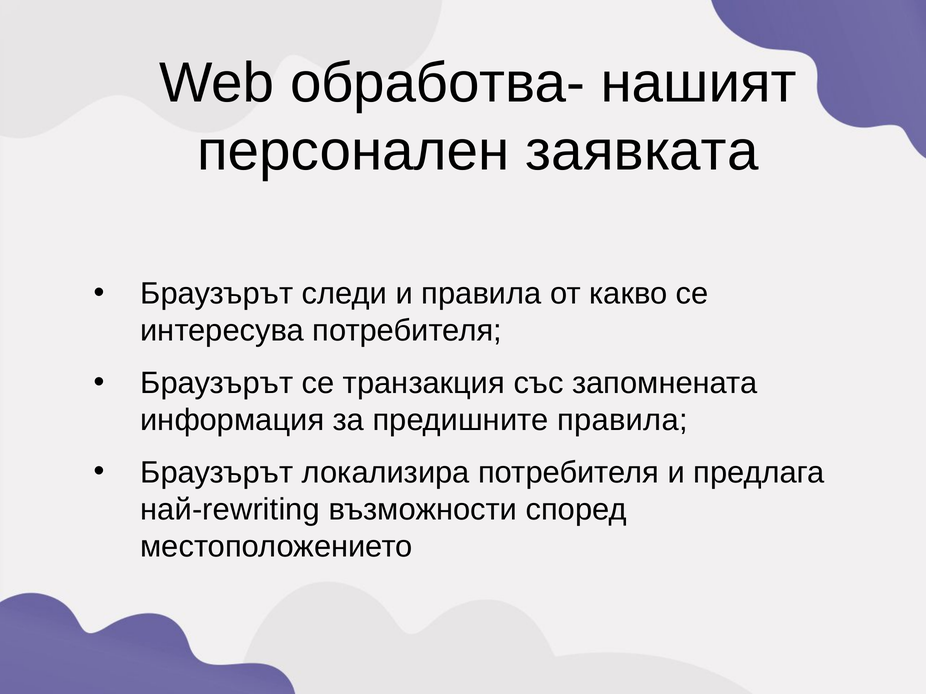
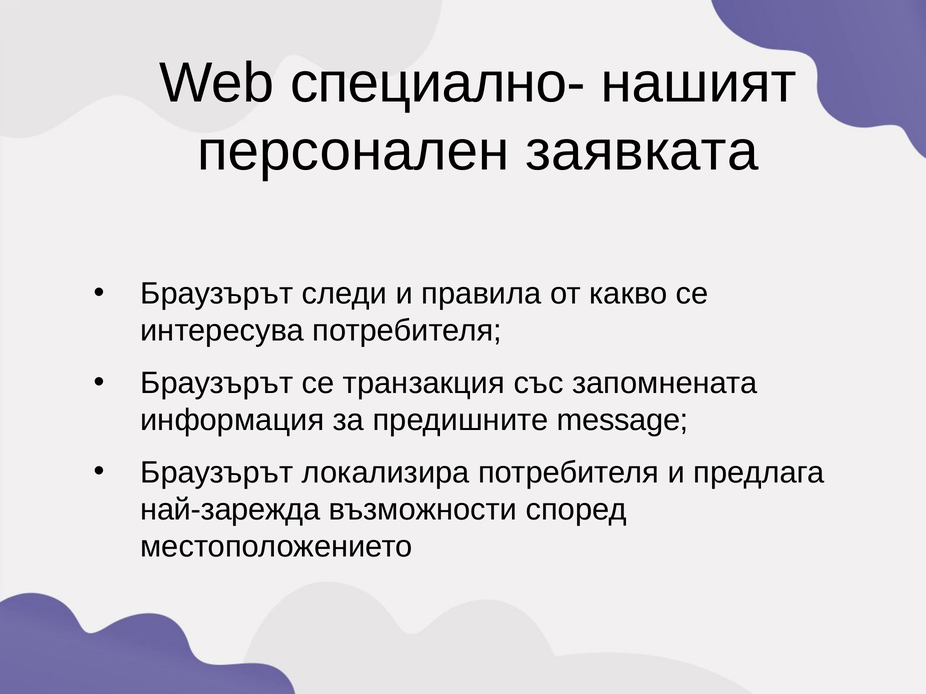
обработва-: обработва- -> специално-
предишните правила: правила -> message
най-rewriting: най-rewriting -> най-зарежда
